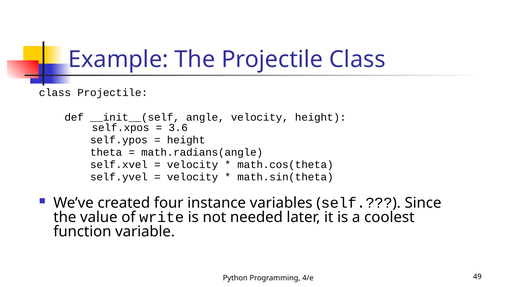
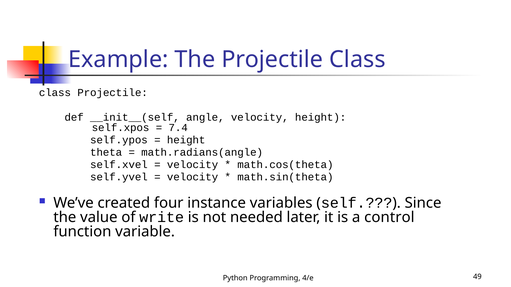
3.6: 3.6 -> 7.4
coolest: coolest -> control
